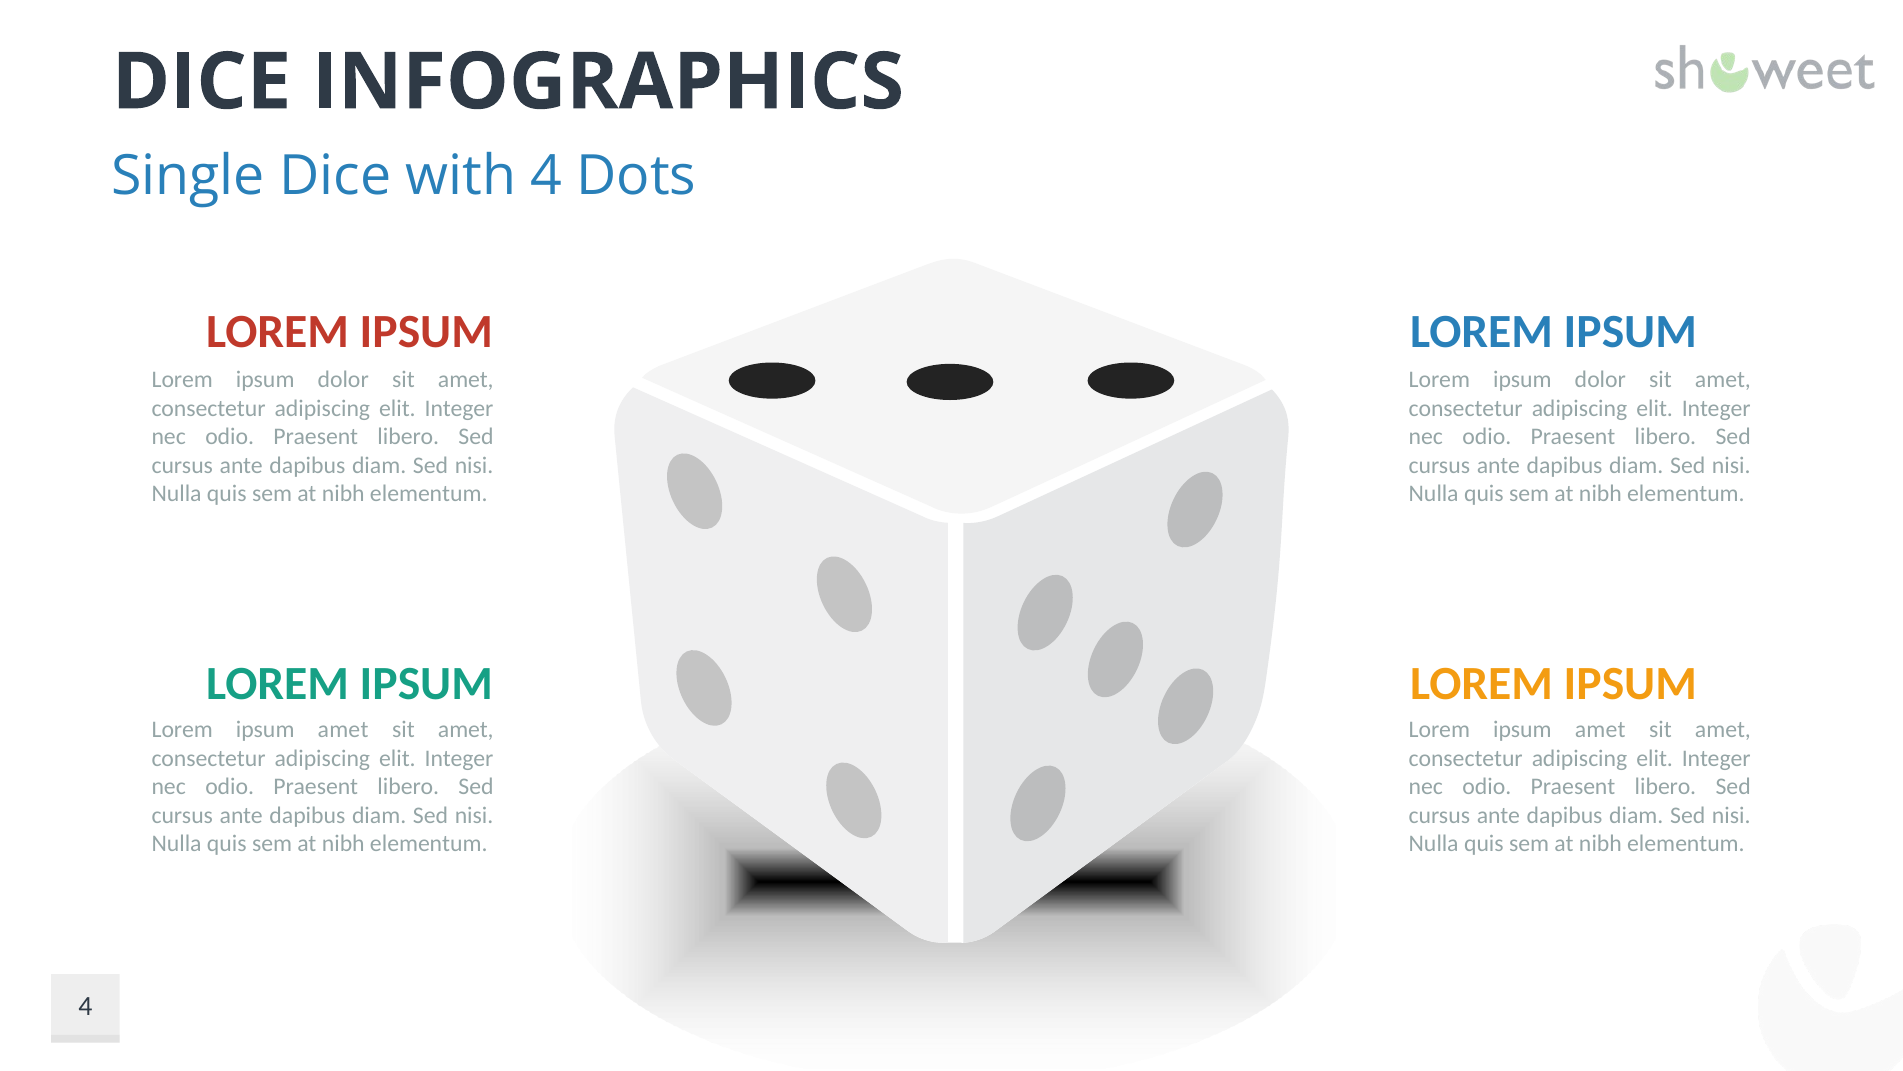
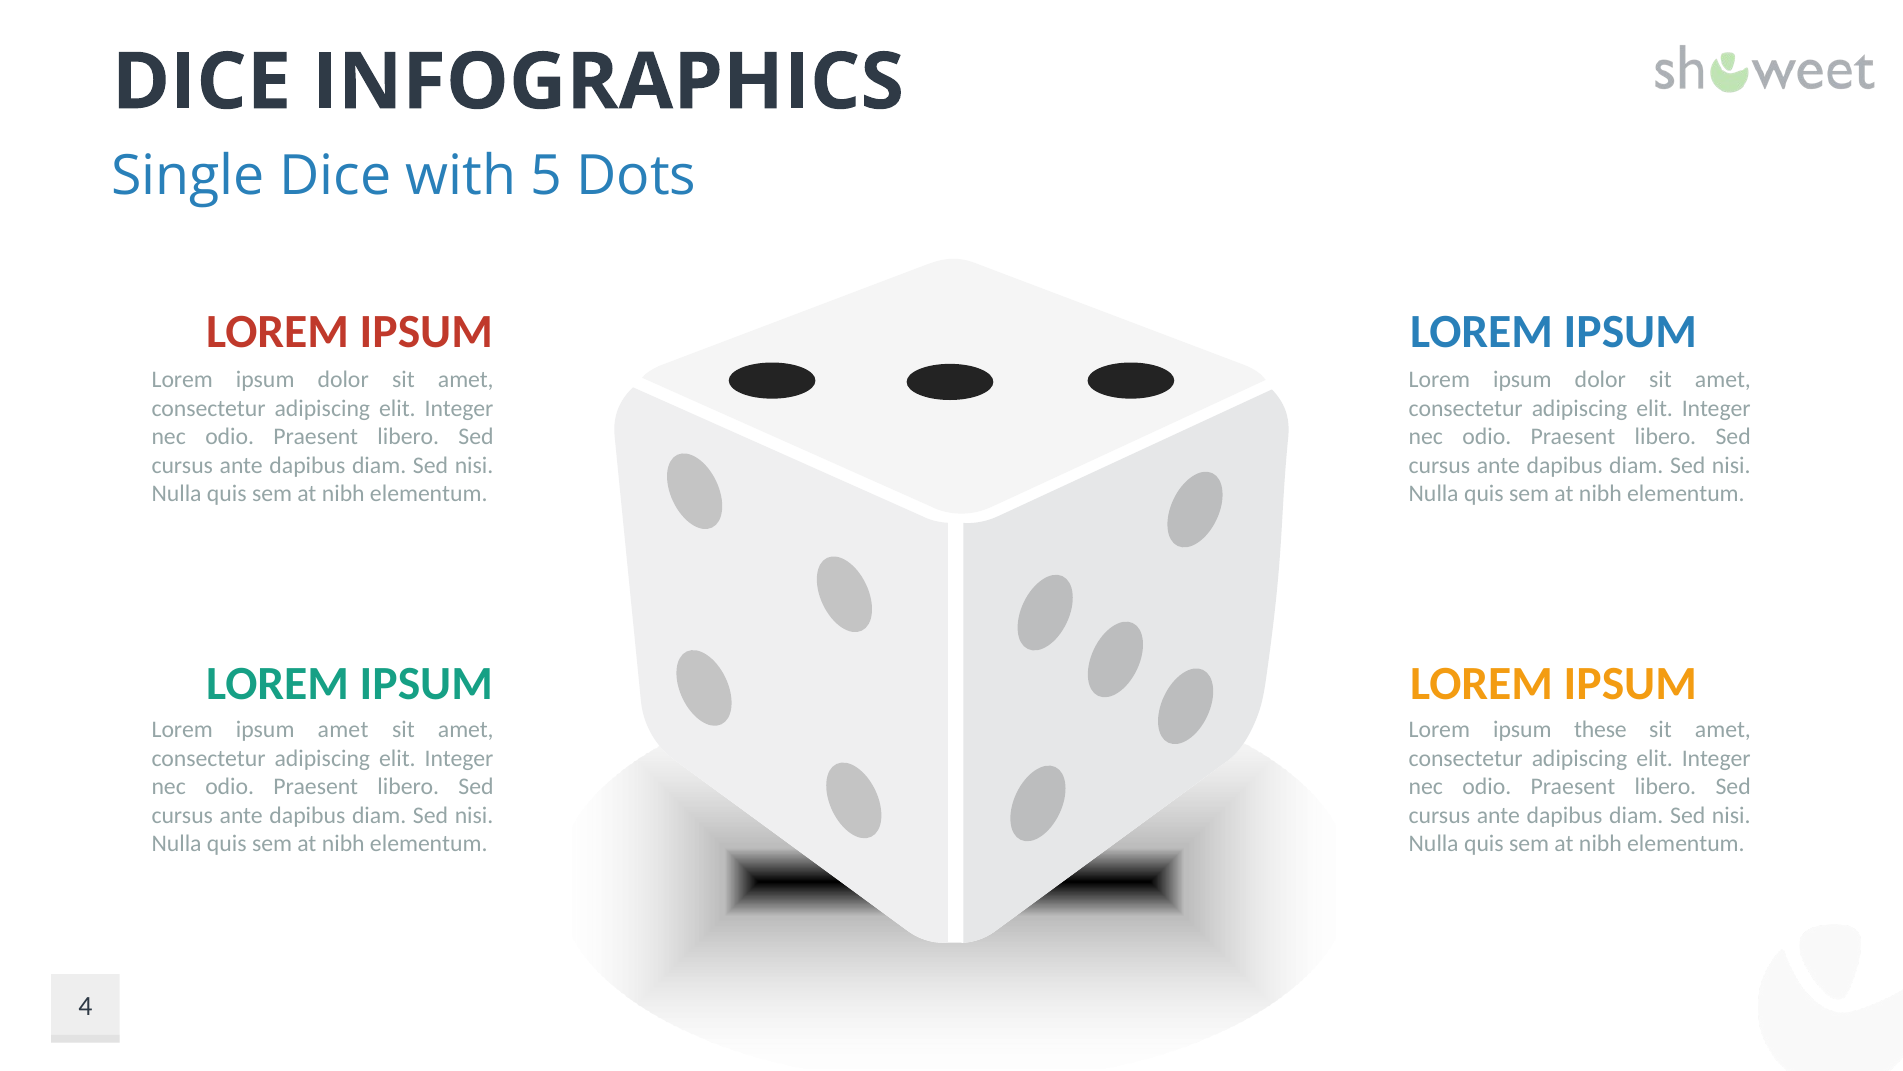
with 4: 4 -> 5
amet at (1600, 729): amet -> these
